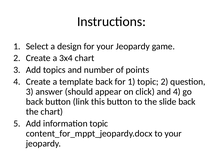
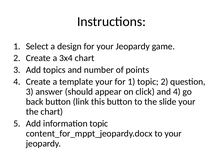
template back: back -> your
slide back: back -> your
